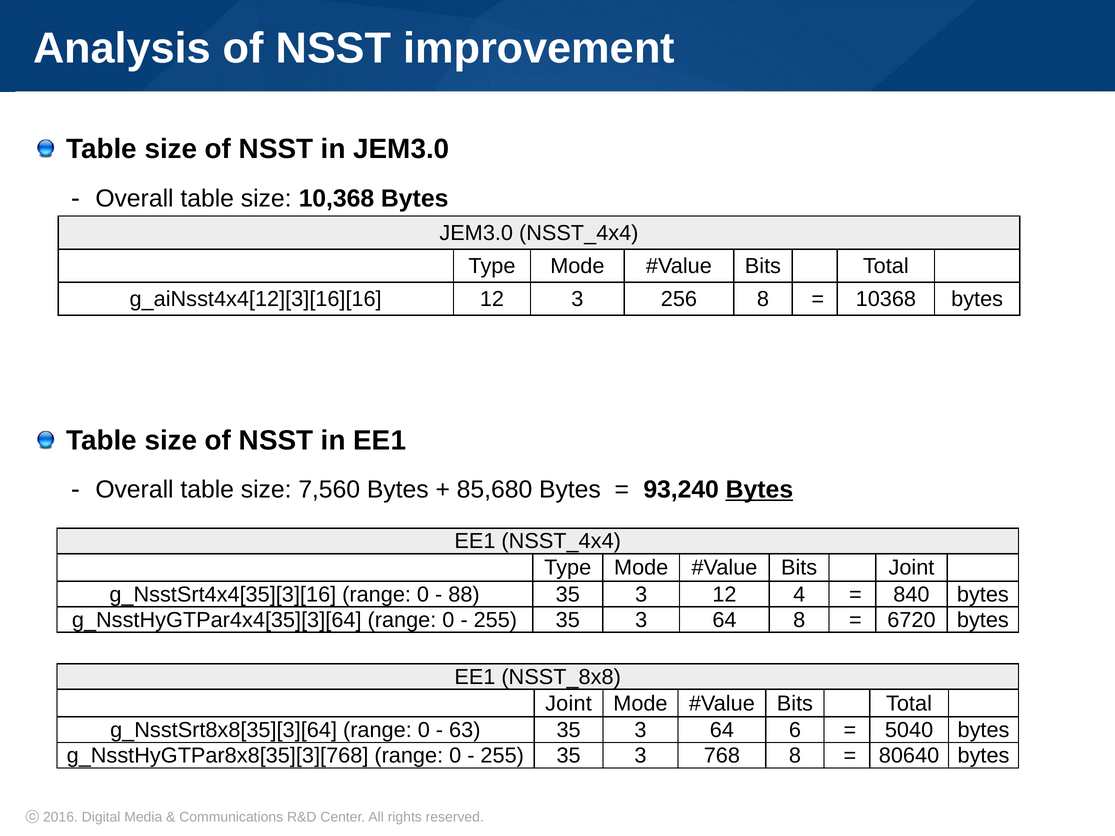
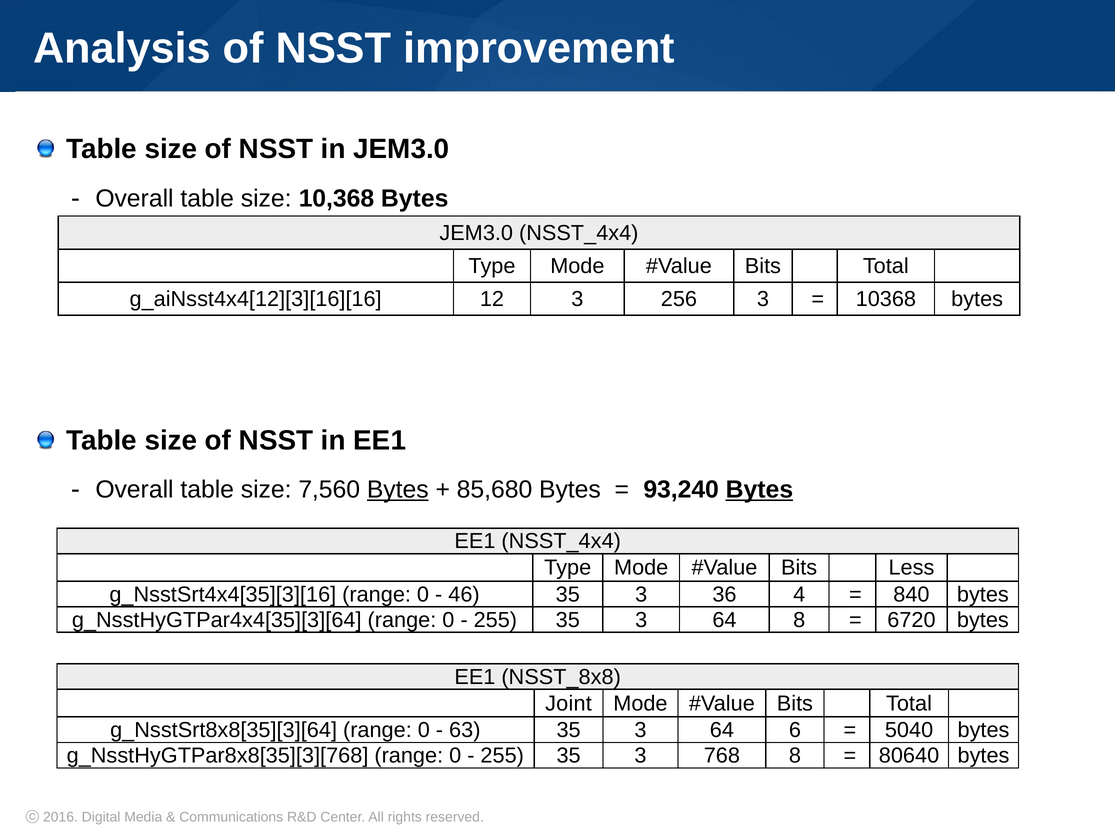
256 8: 8 -> 3
Bytes at (398, 490) underline: none -> present
Bits Joint: Joint -> Less
88: 88 -> 46
3 12: 12 -> 36
